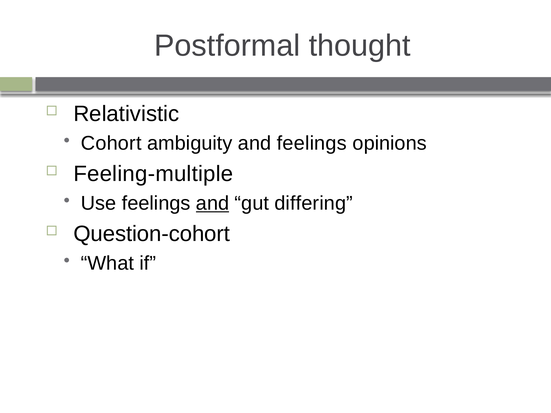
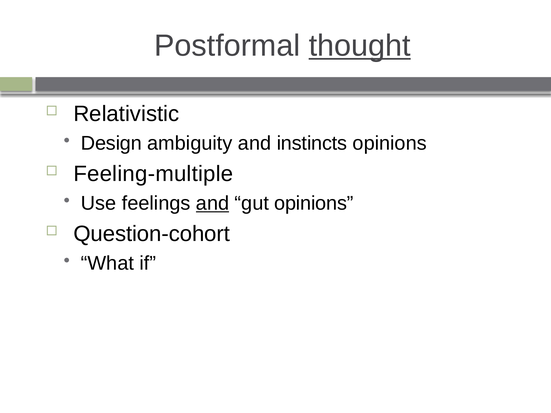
thought underline: none -> present
Cohort: Cohort -> Design
and feelings: feelings -> instincts
gut differing: differing -> opinions
